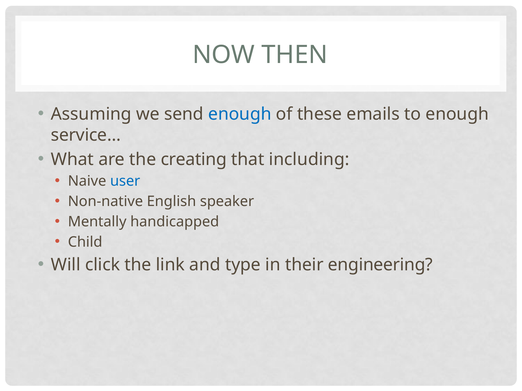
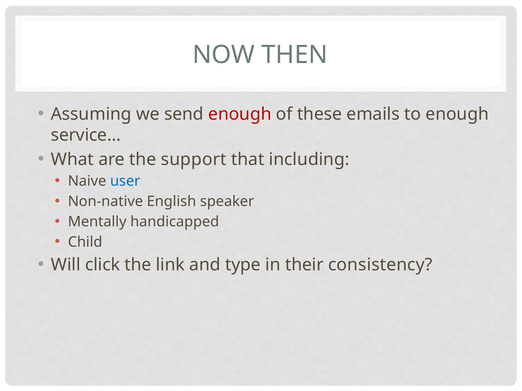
enough at (240, 114) colour: blue -> red
creating: creating -> support
engineering: engineering -> consistency
